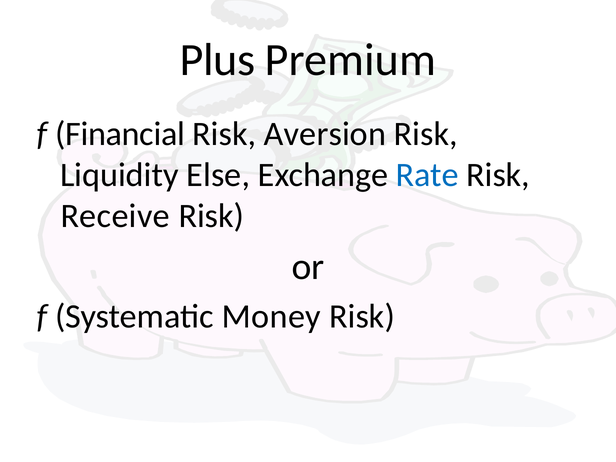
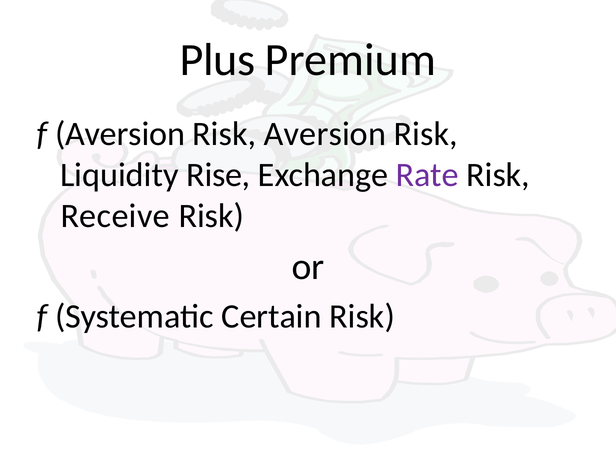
f Financial: Financial -> Aversion
Else: Else -> Rise
Rate colour: blue -> purple
Money: Money -> Certain
